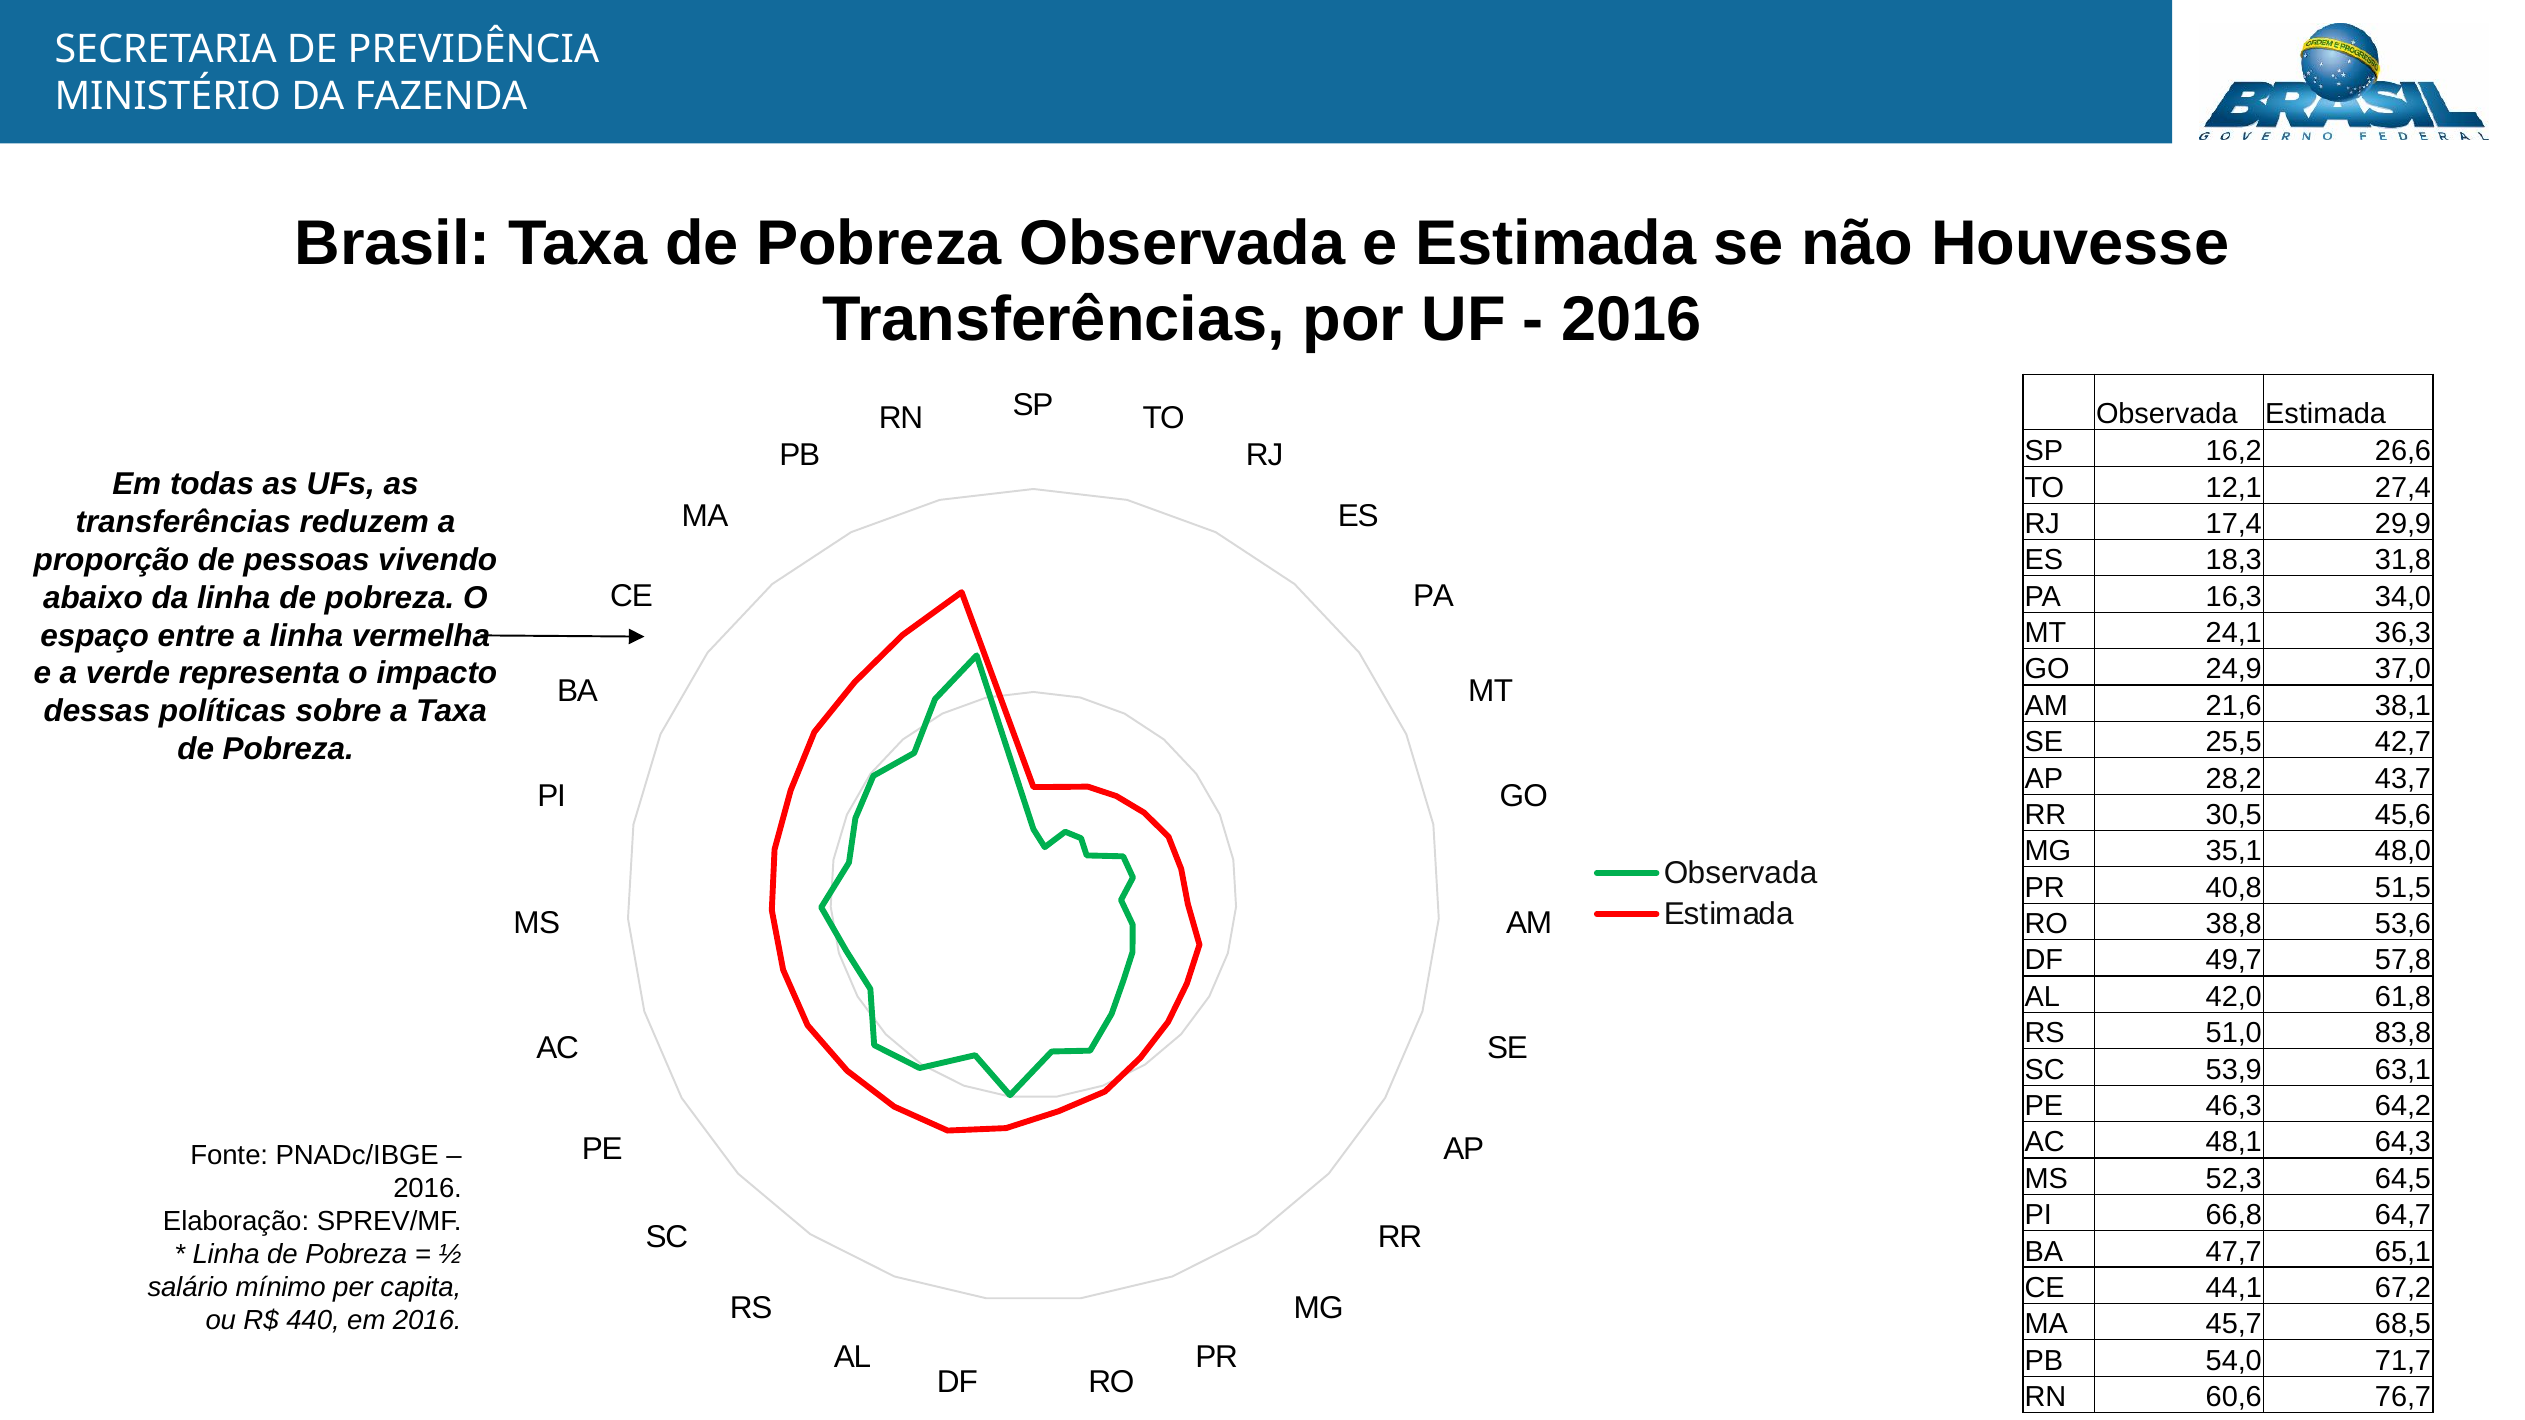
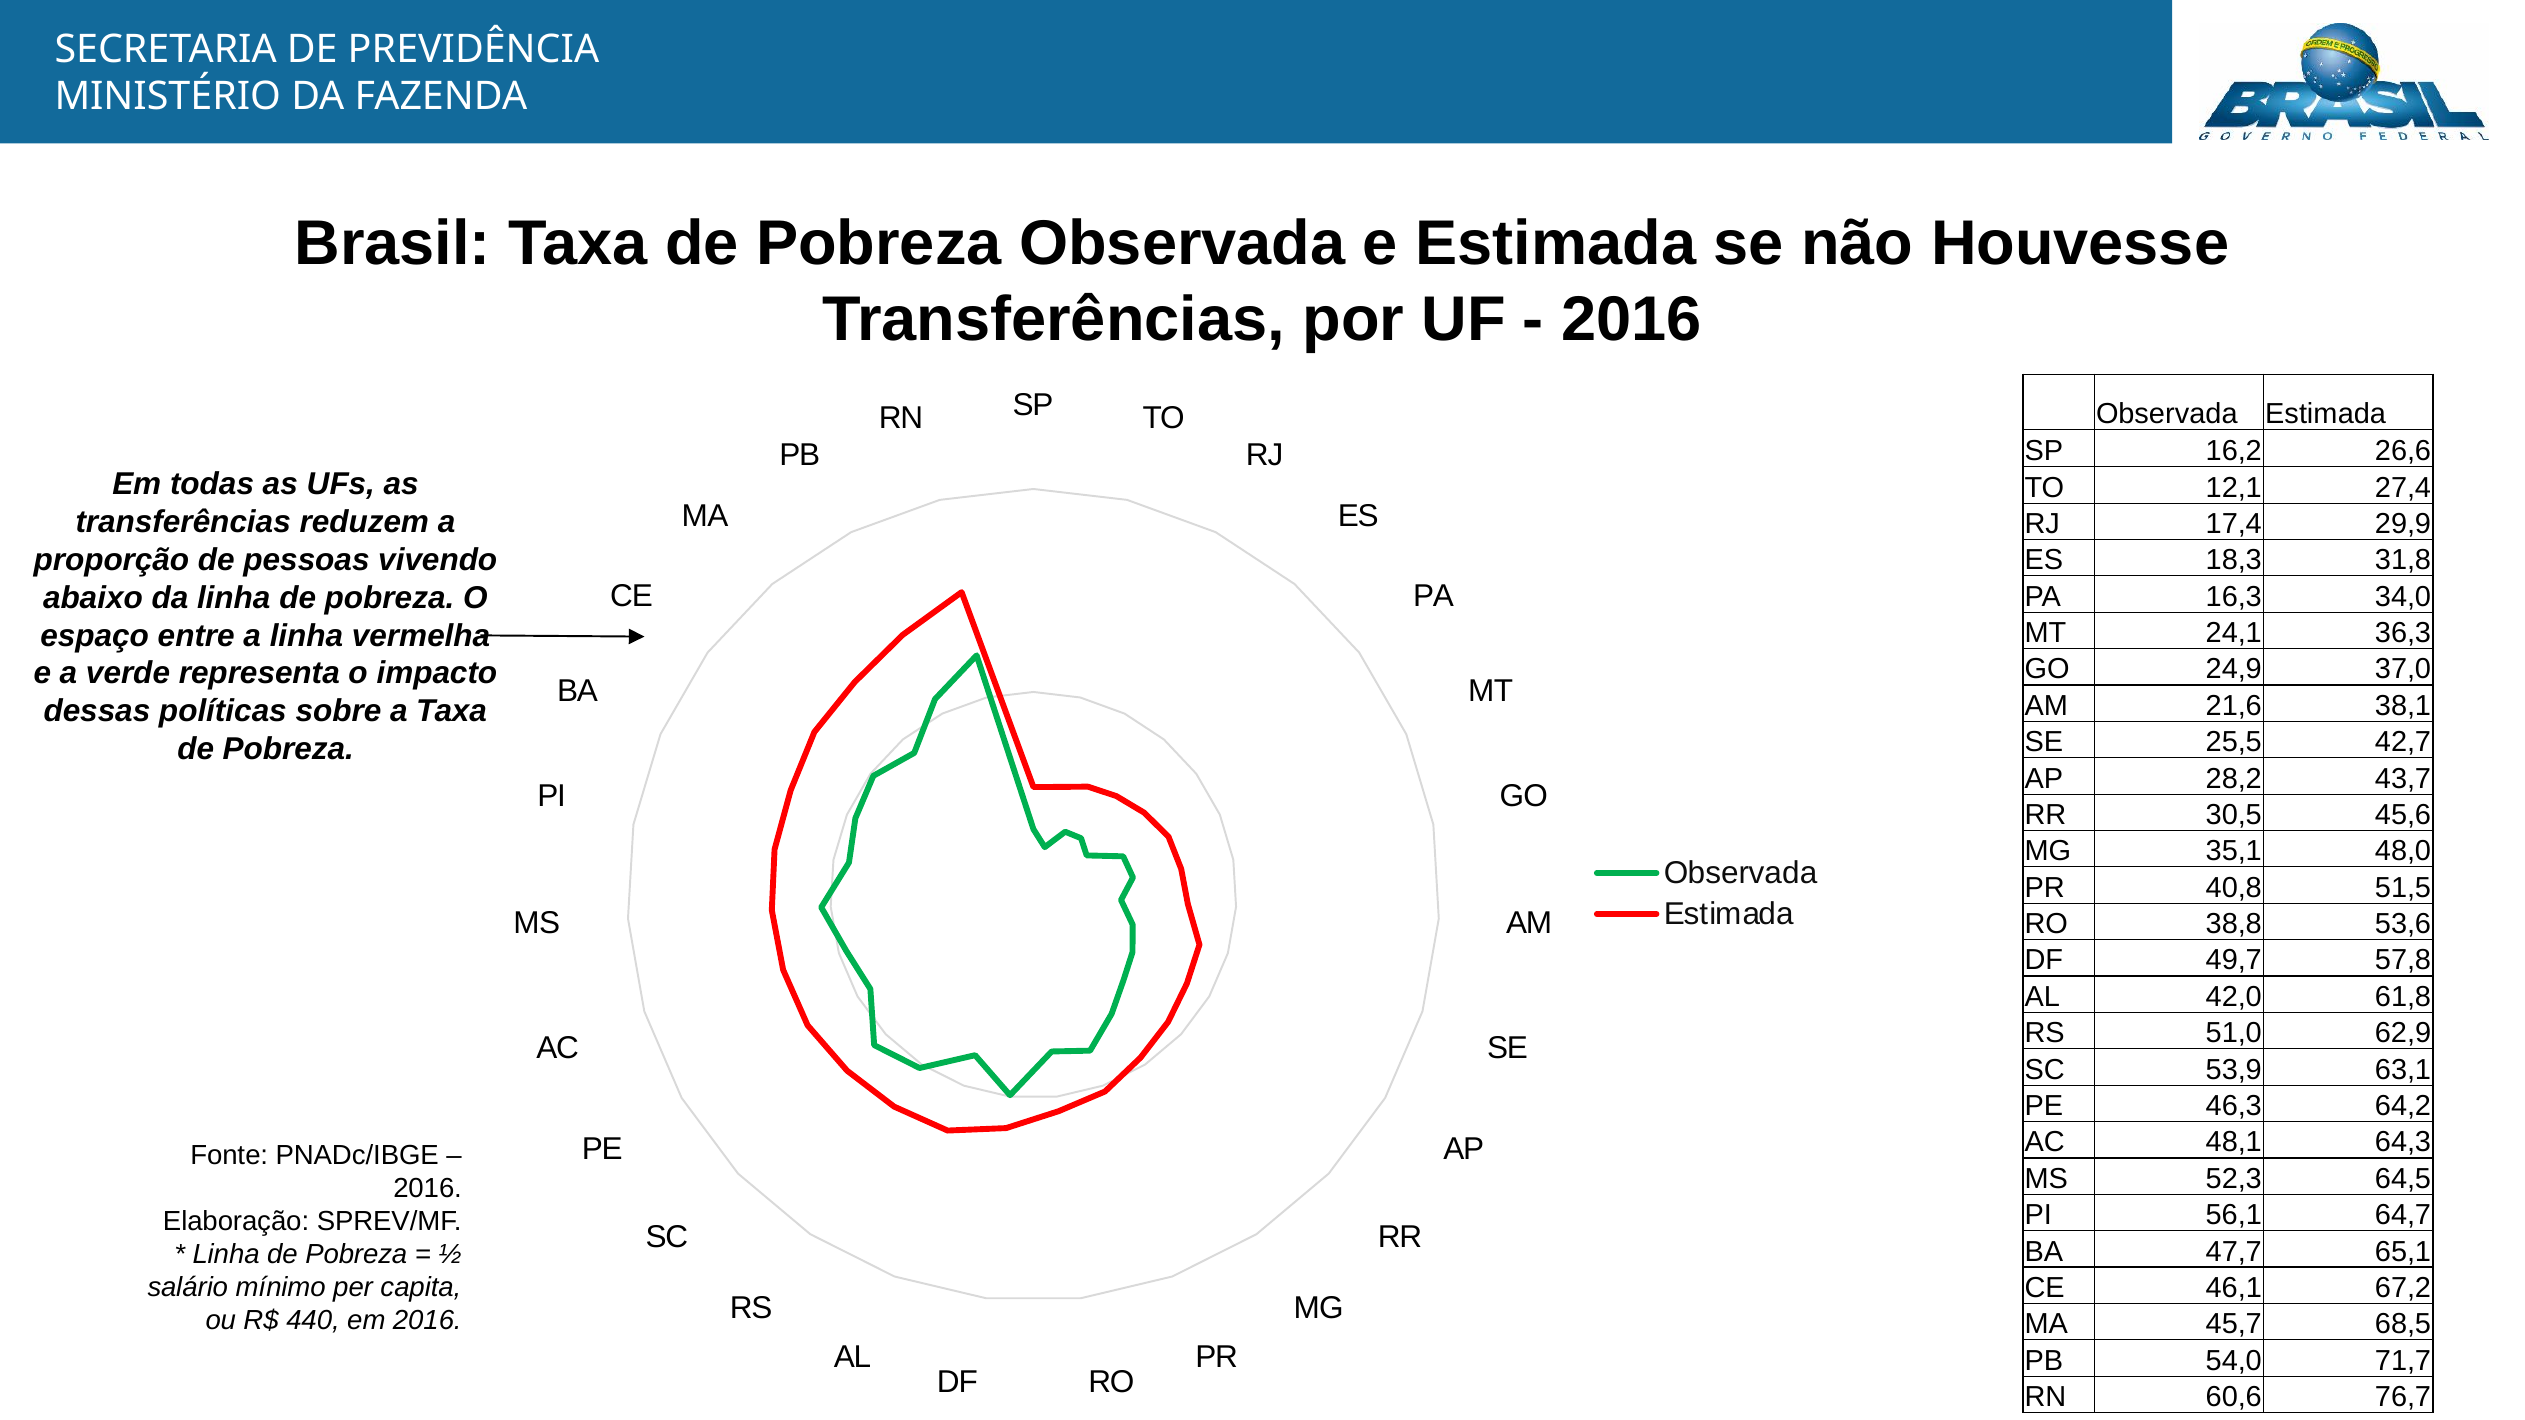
83,8: 83,8 -> 62,9
66,8: 66,8 -> 56,1
44,1: 44,1 -> 46,1
